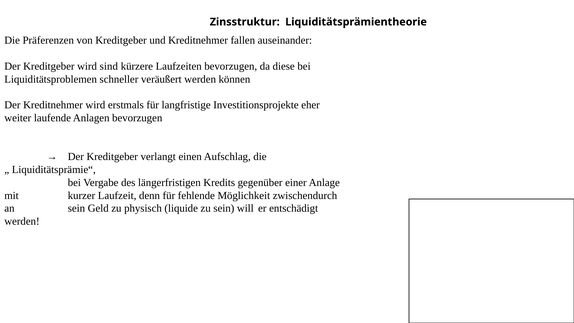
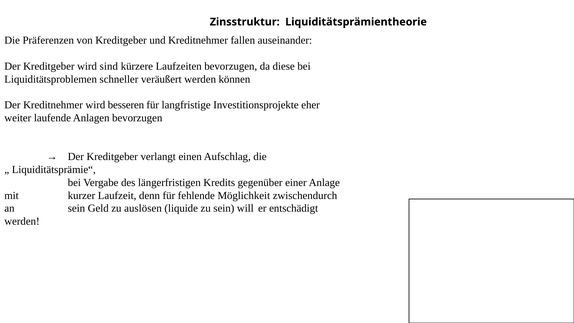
erstmals: erstmals -> besseren
physisch: physisch -> auslösen
